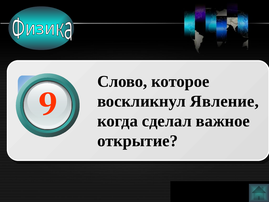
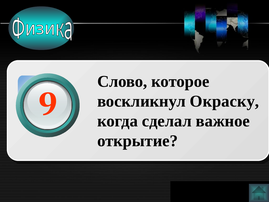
Явление: Явление -> Окраску
